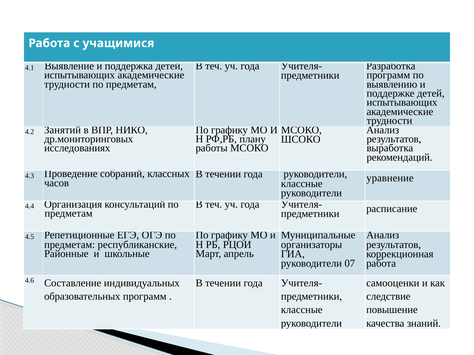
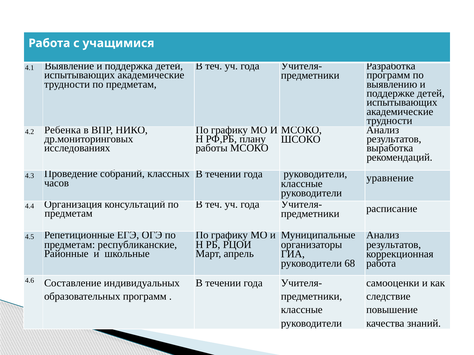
Занятий: Занятий -> Ребенка
07: 07 -> 68
